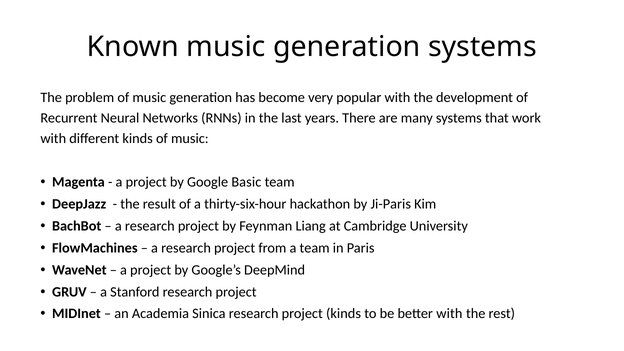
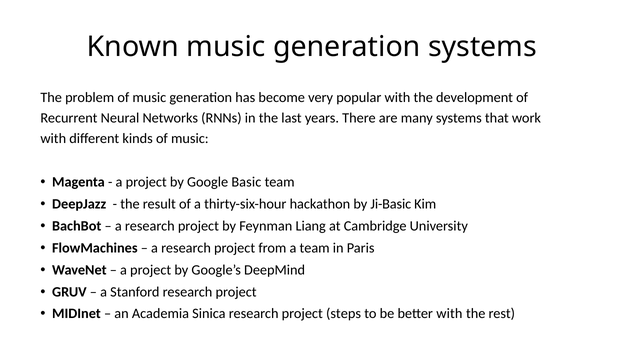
Ji-Paris: Ji-Paris -> Ji-Basic
project kinds: kinds -> steps
